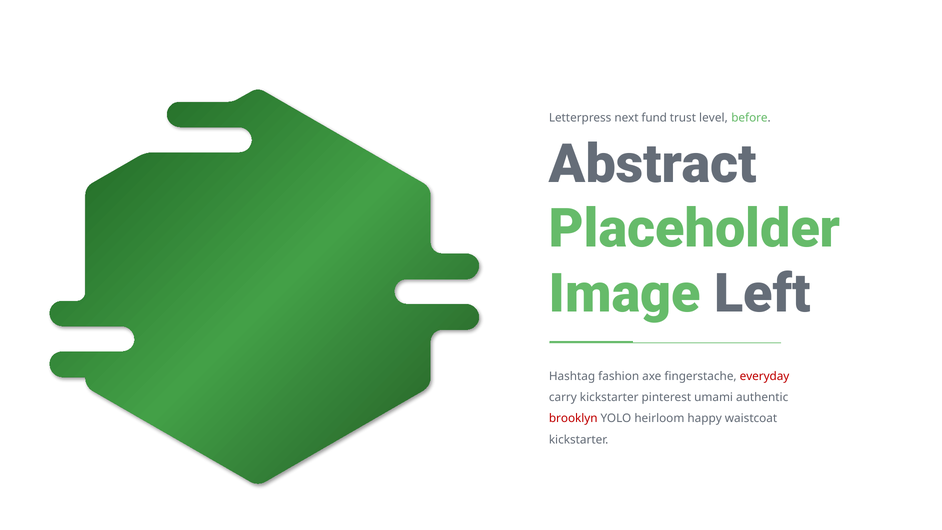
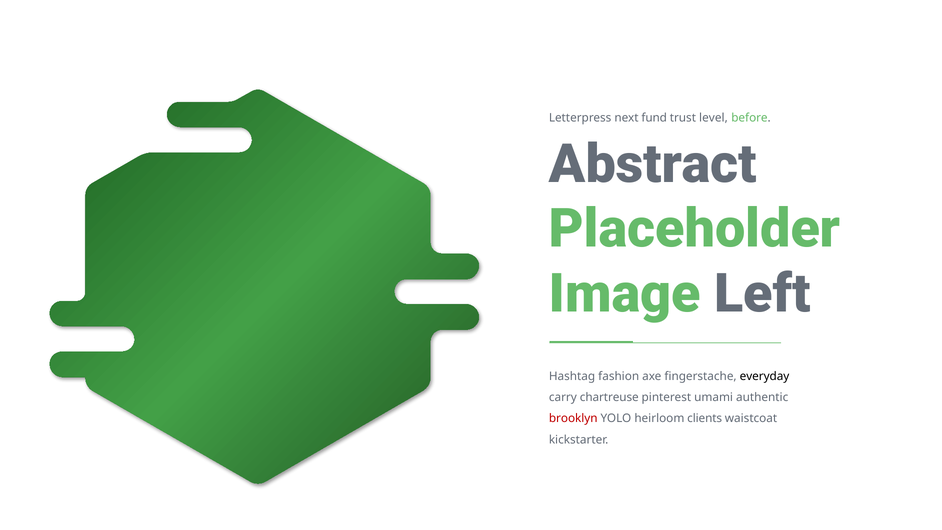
everyday colour: red -> black
carry kickstarter: kickstarter -> chartreuse
happy: happy -> clients
